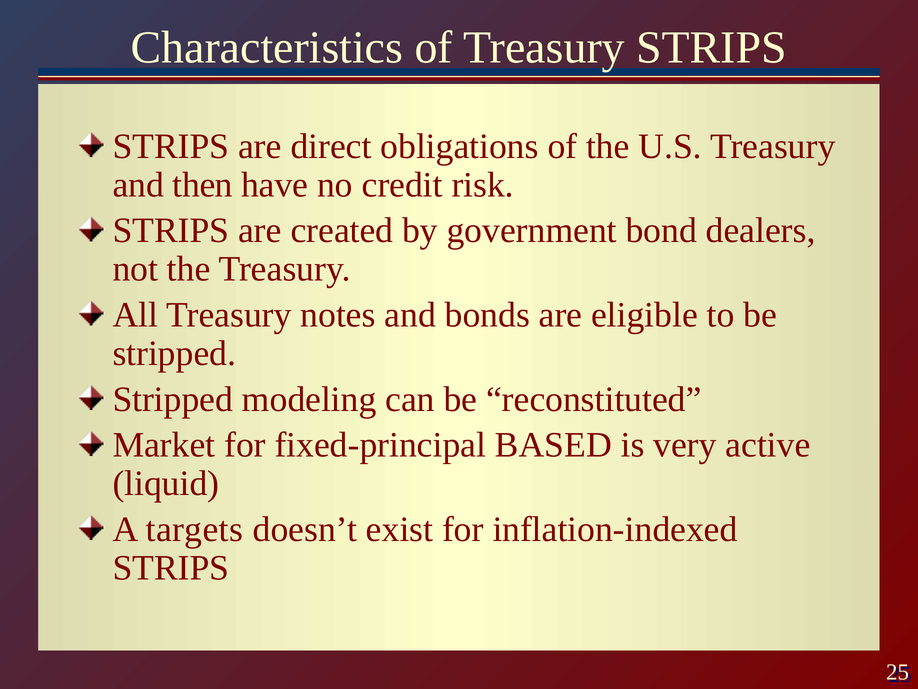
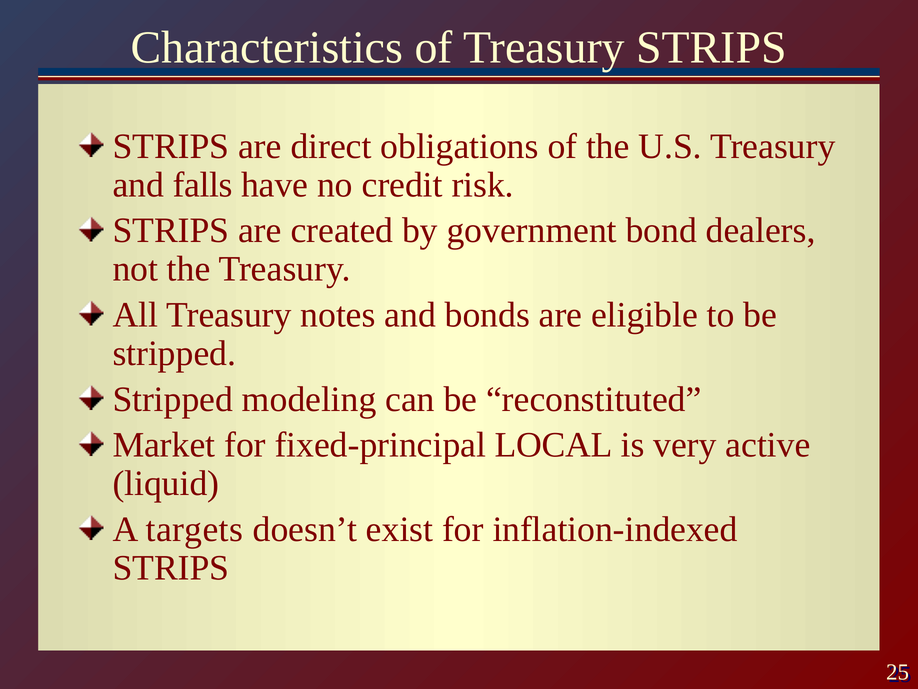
then: then -> falls
BASED: BASED -> LOCAL
